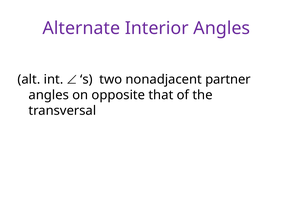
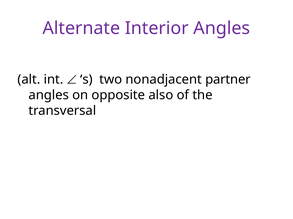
that: that -> also
